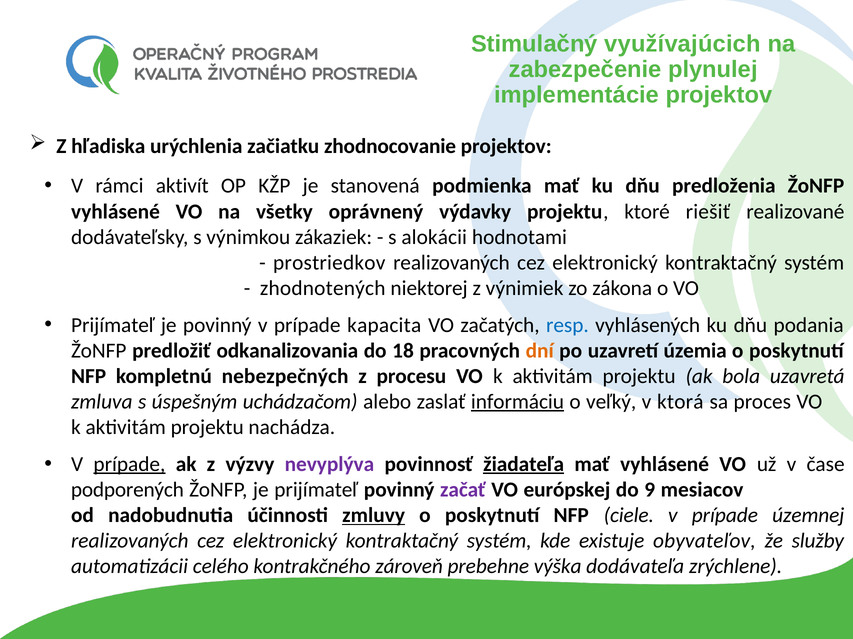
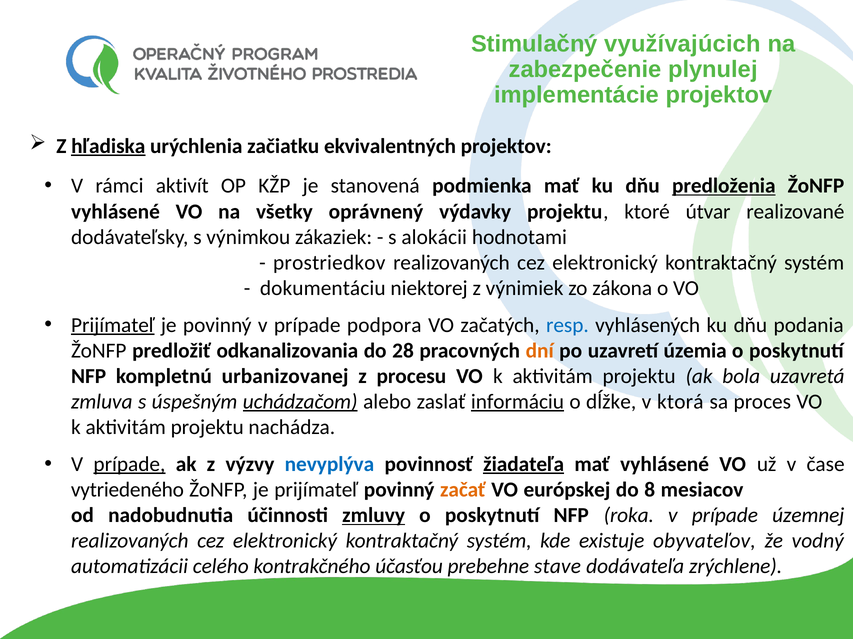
hľadiska underline: none -> present
zhodnocovanie: zhodnocovanie -> ekvivalentných
predloženia underline: none -> present
riešiť: riešiť -> útvar
zhodnotených: zhodnotených -> dokumentáciu
Prijímateľ at (113, 325) underline: none -> present
kapacita: kapacita -> podpora
18: 18 -> 28
nebezpečných: nebezpečných -> urbanizovanej
uchádzačom underline: none -> present
veľký: veľký -> dĺžke
nevyplýva colour: purple -> blue
podporených: podporených -> vytriedeného
začať colour: purple -> orange
9: 9 -> 8
ciele: ciele -> roka
služby: služby -> vodný
zároveň: zároveň -> účasťou
výška: výška -> stave
